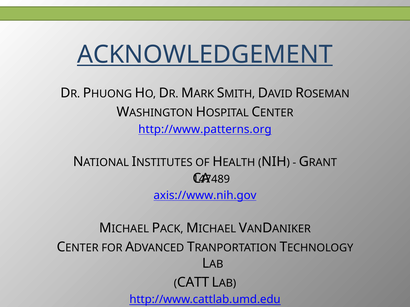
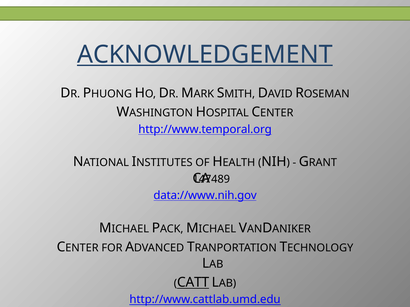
http://www.patterns.org: http://www.patterns.org -> http://www.temporal.org
axis://www.nih.gov: axis://www.nih.gov -> data://www.nih.gov
CATT underline: none -> present
